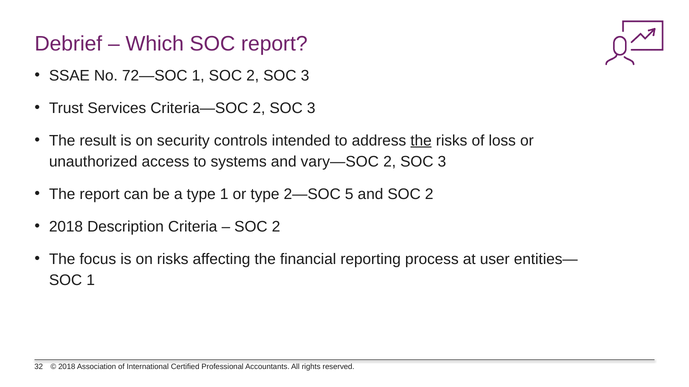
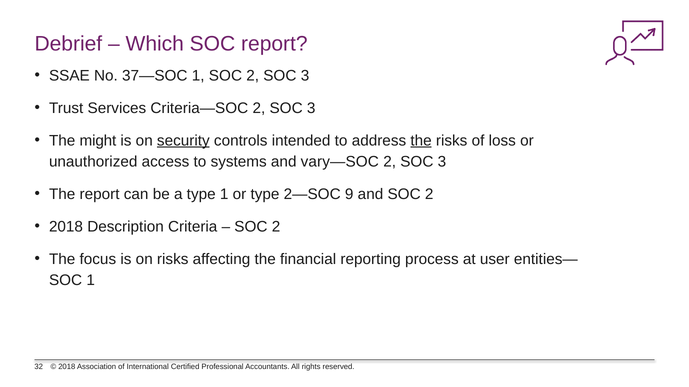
72—SOC: 72—SOC -> 37—SOC
result: result -> might
security underline: none -> present
5: 5 -> 9
